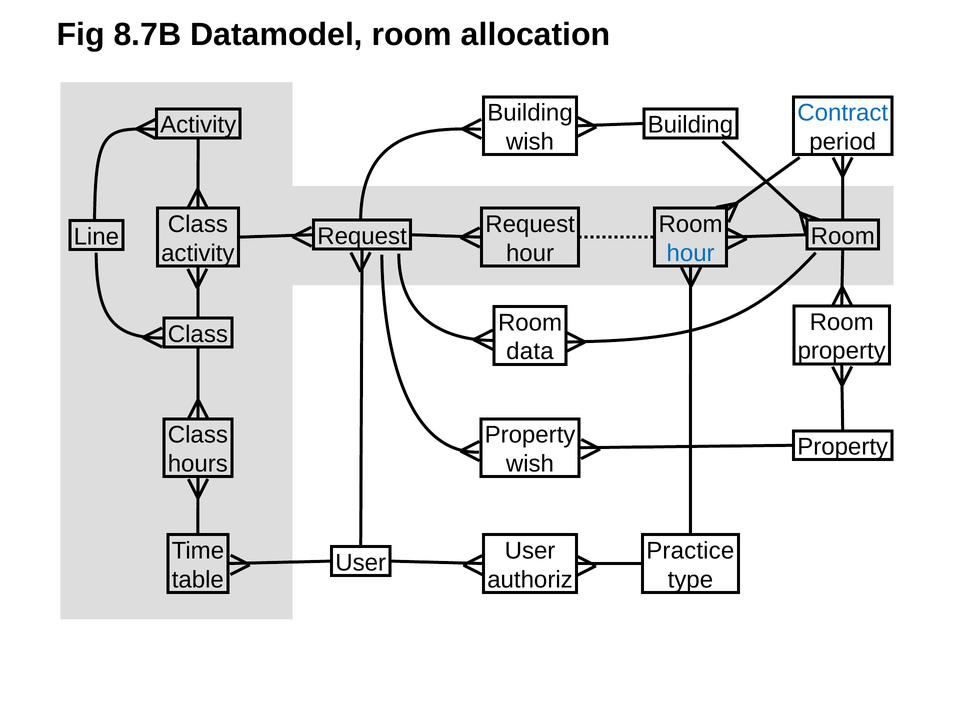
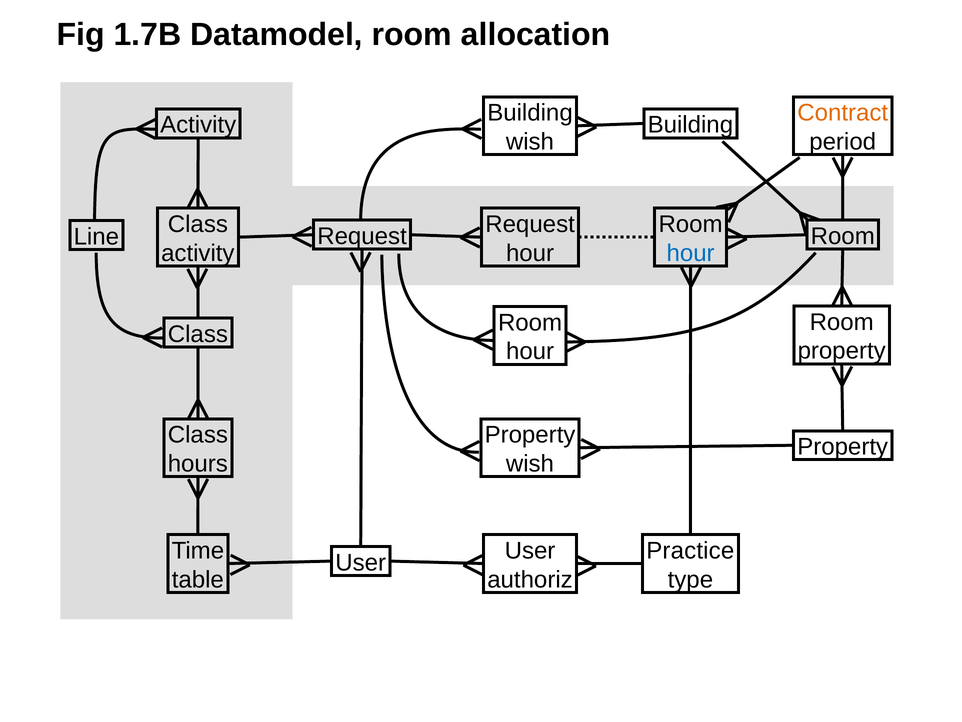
8.7B: 8.7B -> 1.7B
Contract colour: blue -> orange
data at (530, 351): data -> hour
